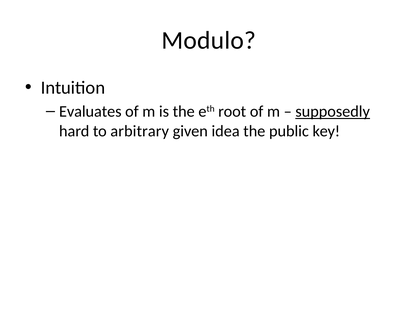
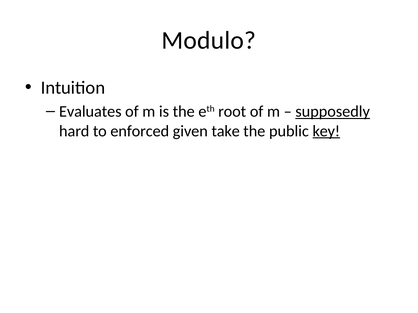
arbitrary: arbitrary -> enforced
idea: idea -> take
key underline: none -> present
